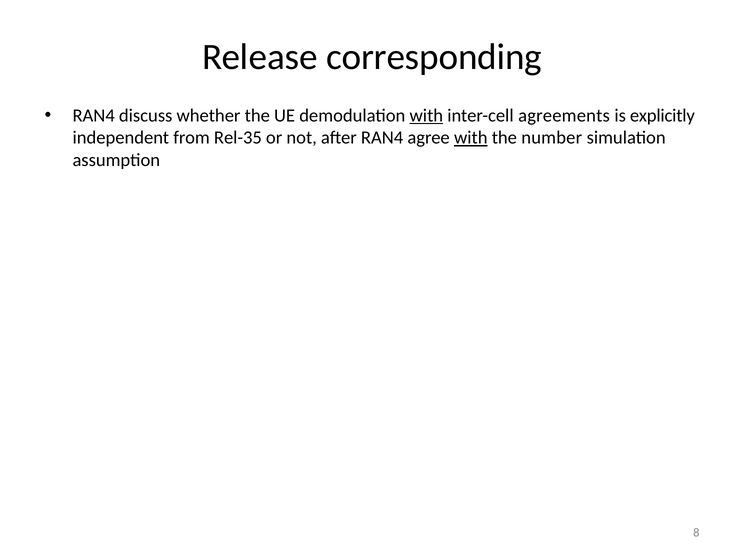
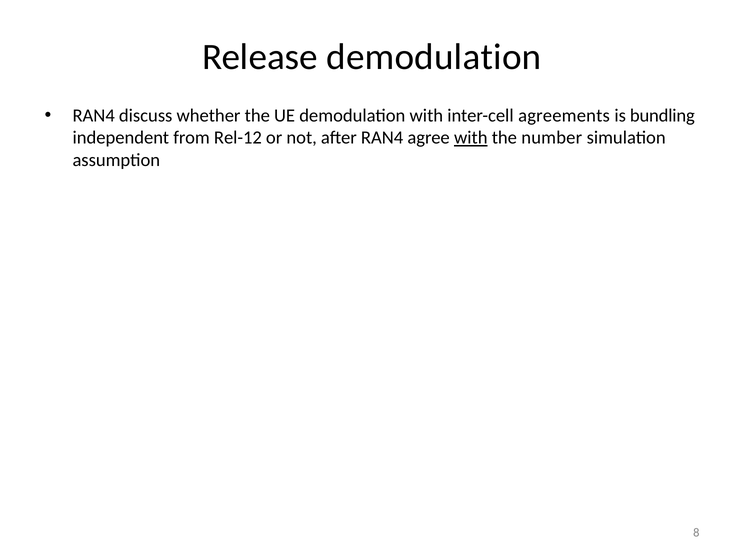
Release corresponding: corresponding -> demodulation
with at (426, 115) underline: present -> none
explicitly: explicitly -> bundling
Rel-35: Rel-35 -> Rel-12
